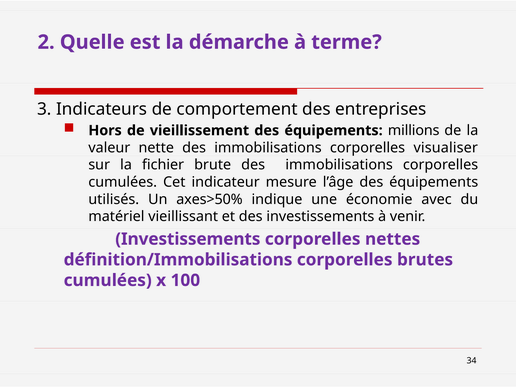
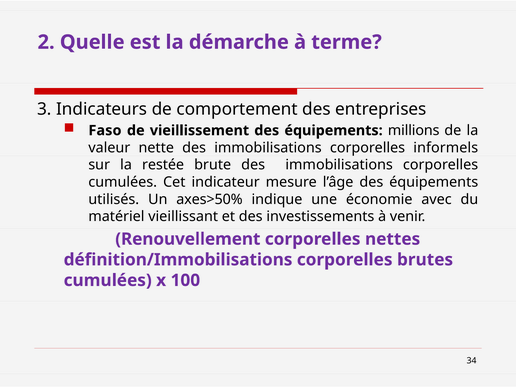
Hors: Hors -> Faso
visualiser: visualiser -> informels
fichier: fichier -> restée
Investissements at (188, 239): Investissements -> Renouvellement
